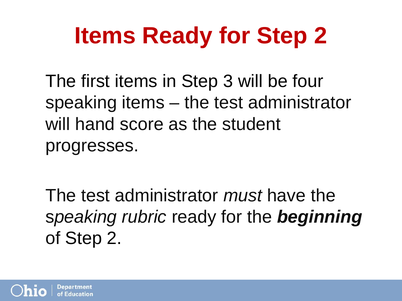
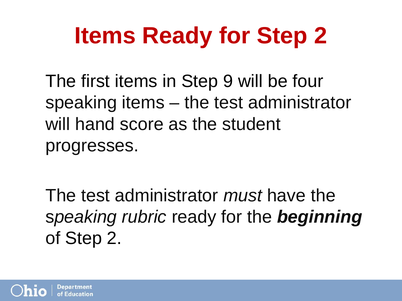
3: 3 -> 9
